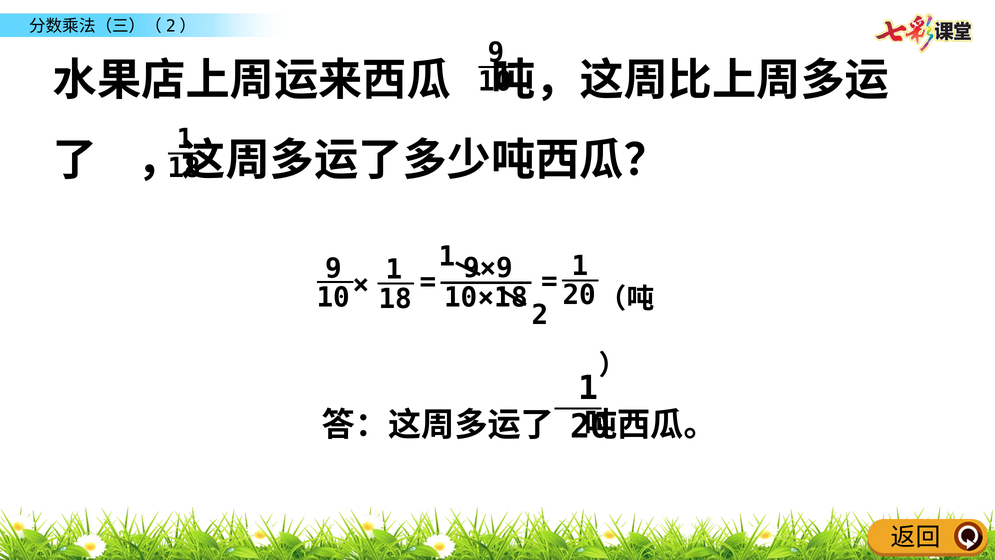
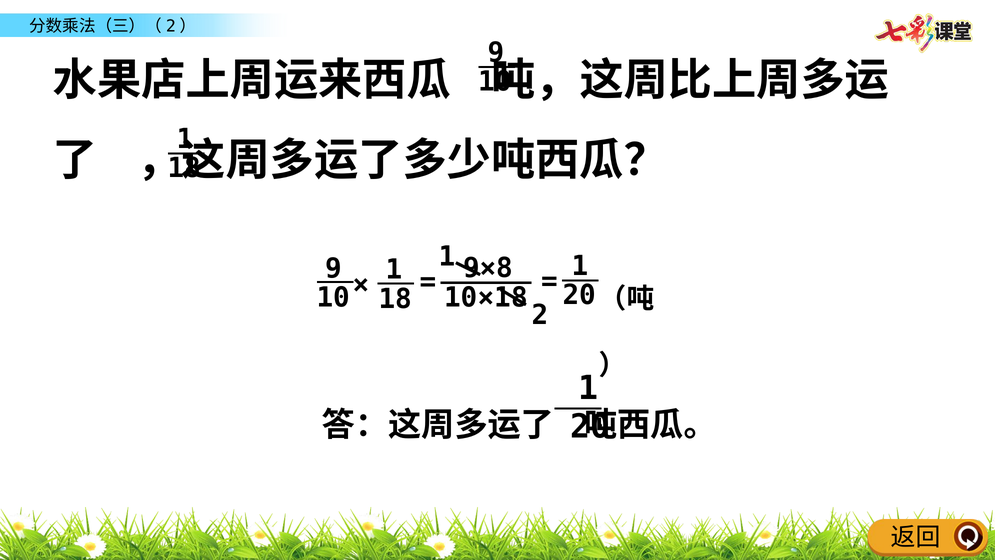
9×9: 9×9 -> 9×8
